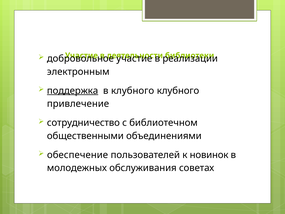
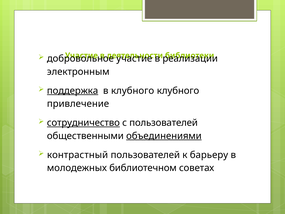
сотрудничество underline: none -> present
с библиотечном: библиотечном -> пользователей
объединениями underline: none -> present
обеспечение: обеспечение -> контрастный
новинок: новинок -> барьеру
обслуживания: обслуживания -> библиотечном
